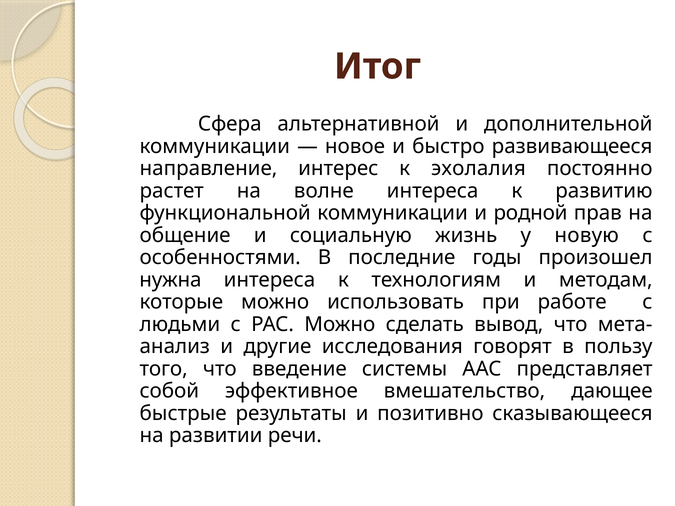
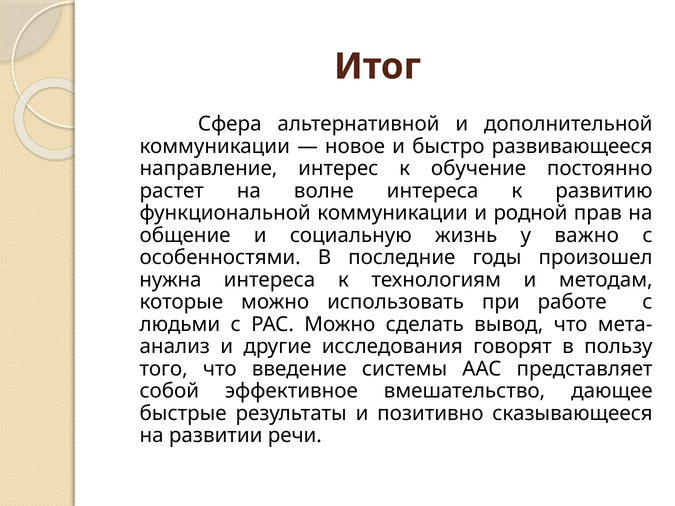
эхолалия: эхолалия -> обучение
новую: новую -> важно
